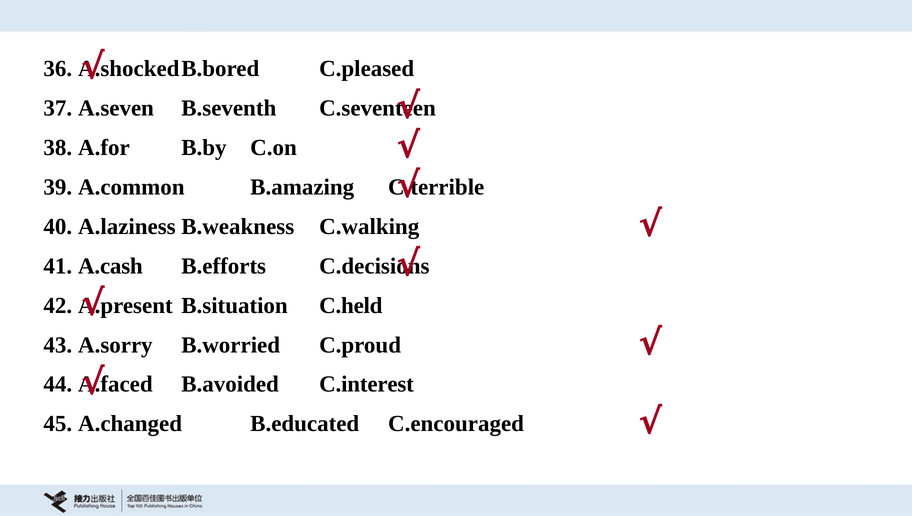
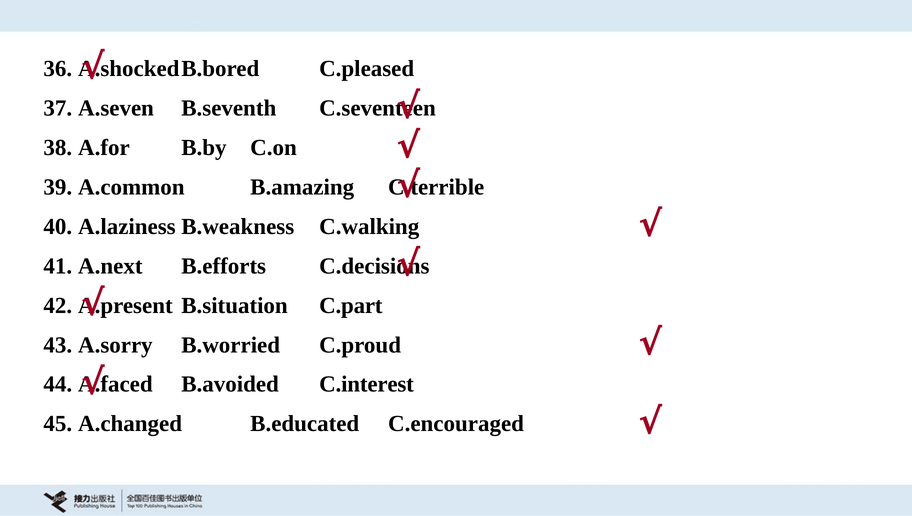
A.cash: A.cash -> A.next
C.held: C.held -> C.part
